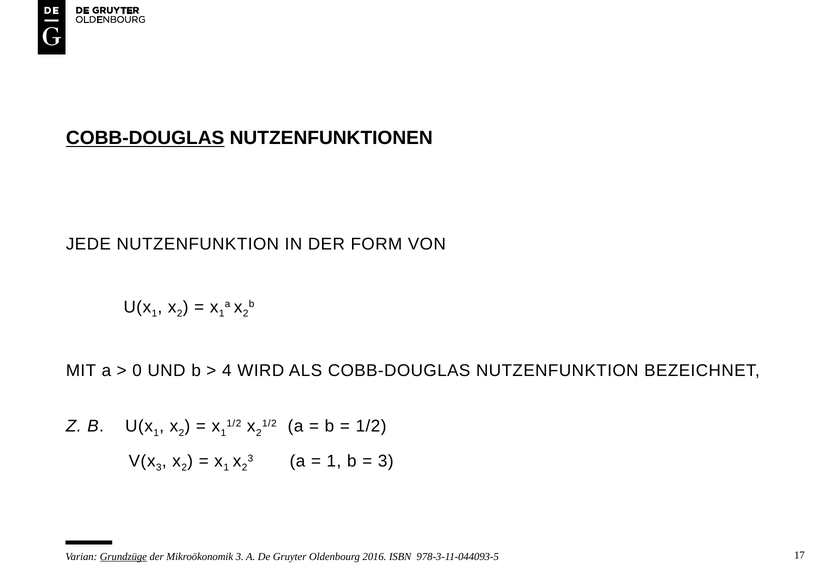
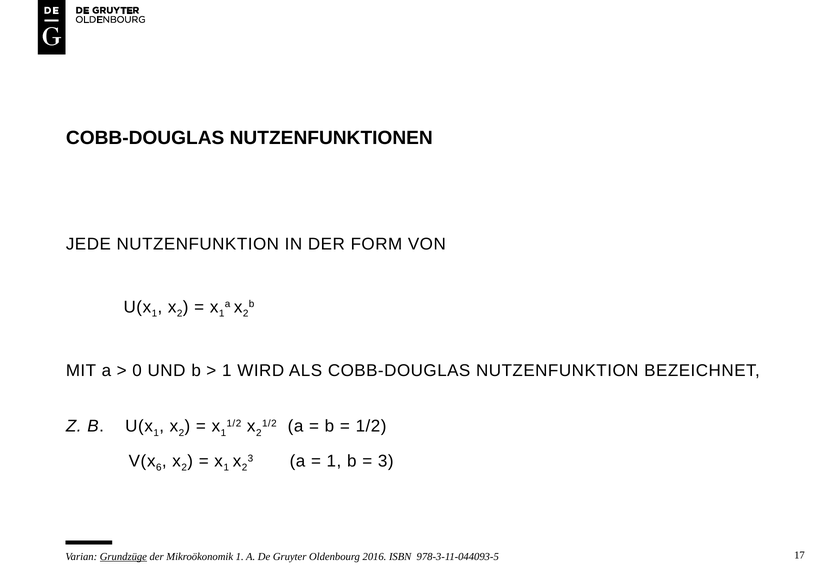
COBB-DOUGLAS at (145, 138) underline: present -> none
4 at (227, 371): 4 -> 1
3 at (159, 468): 3 -> 6
Mikroökonomik 3: 3 -> 1
